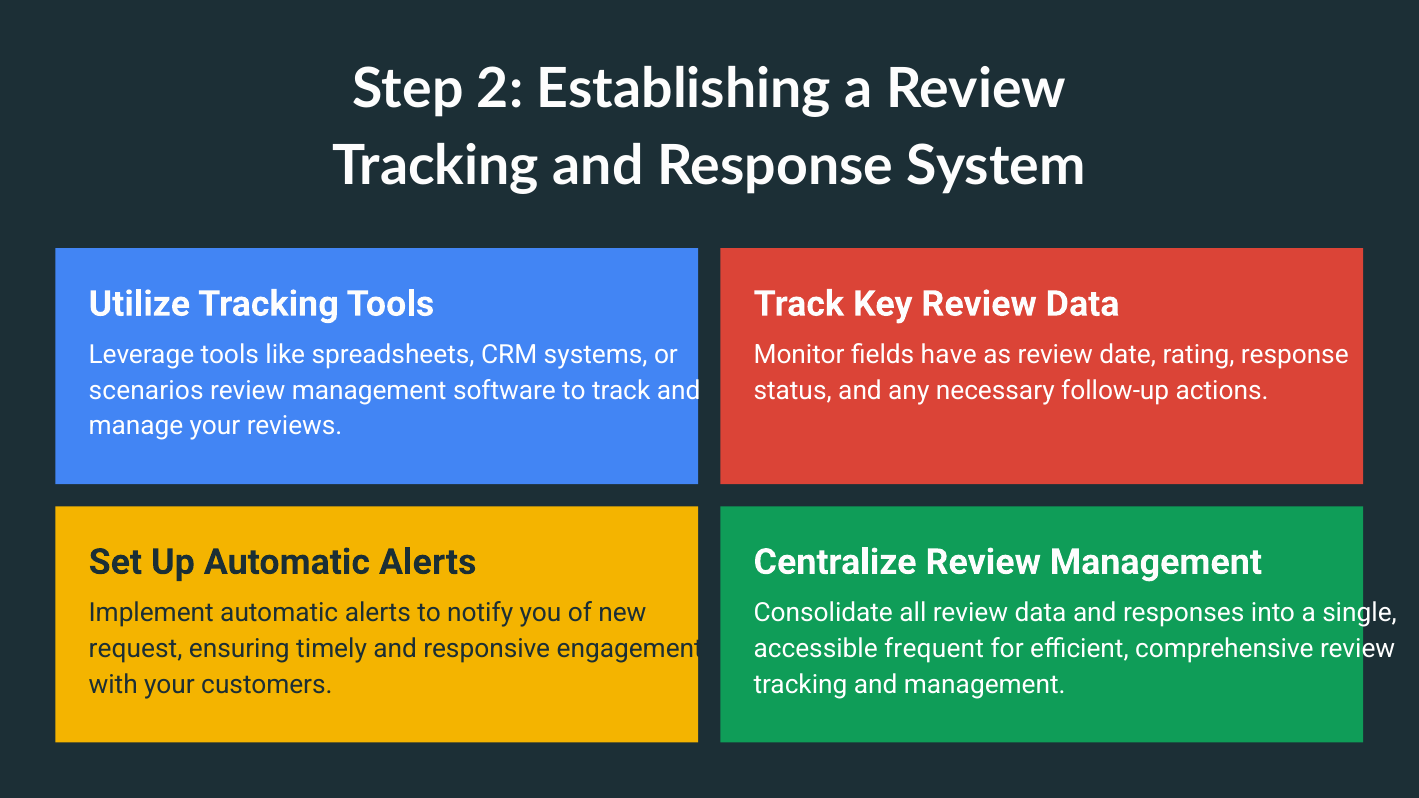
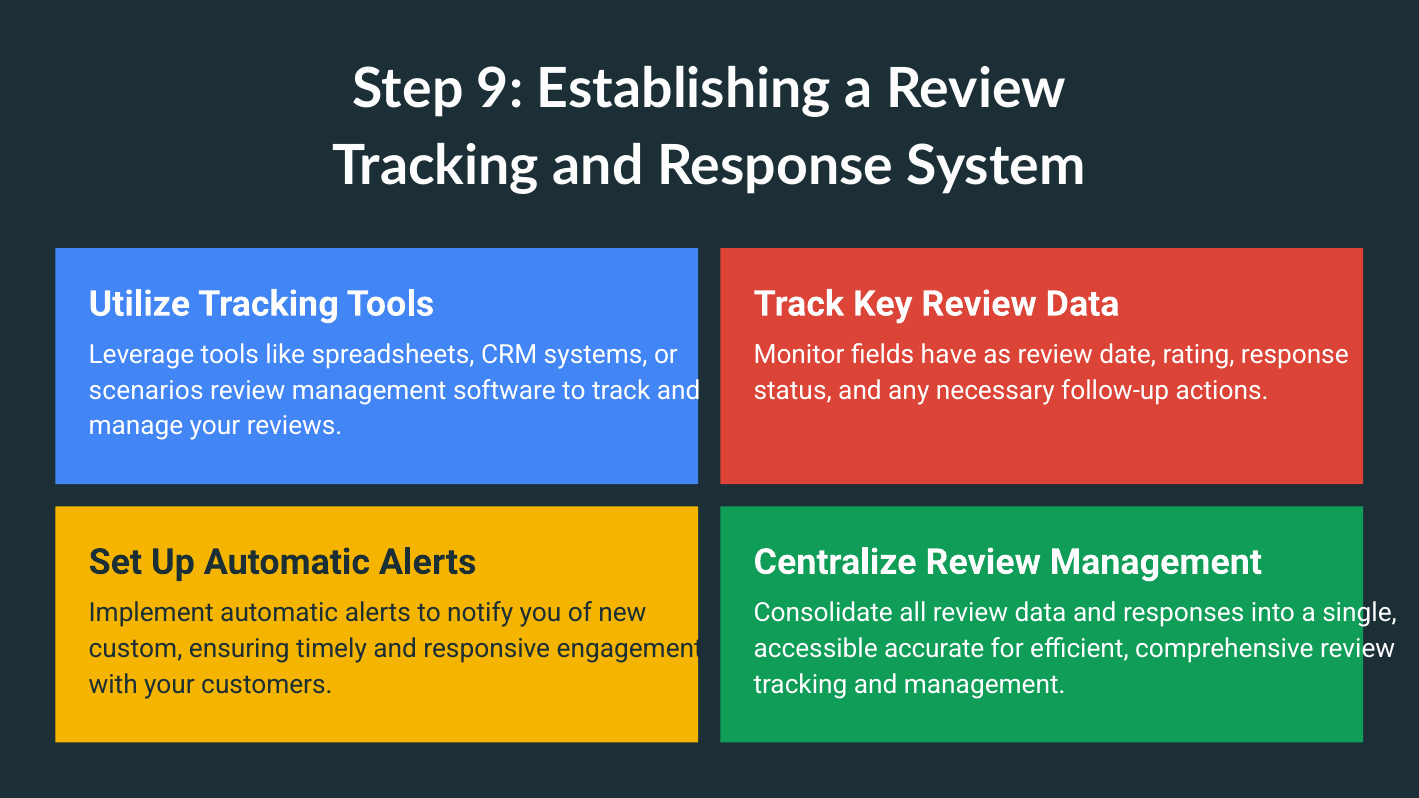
2: 2 -> 9
request: request -> custom
frequent: frequent -> accurate
